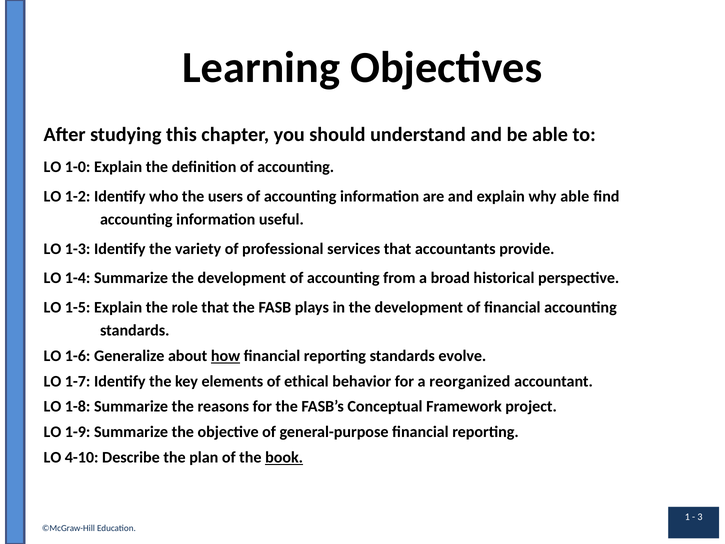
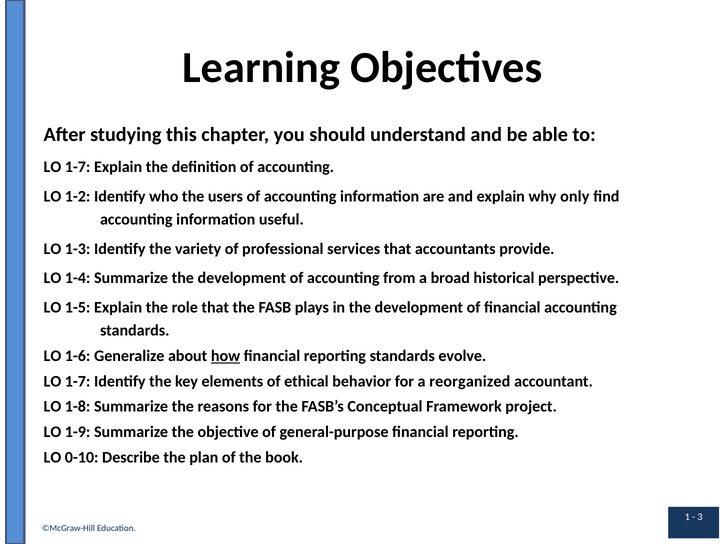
1-0 at (78, 167): 1-0 -> 1-7
why able: able -> only
4-10: 4-10 -> 0-10
book underline: present -> none
